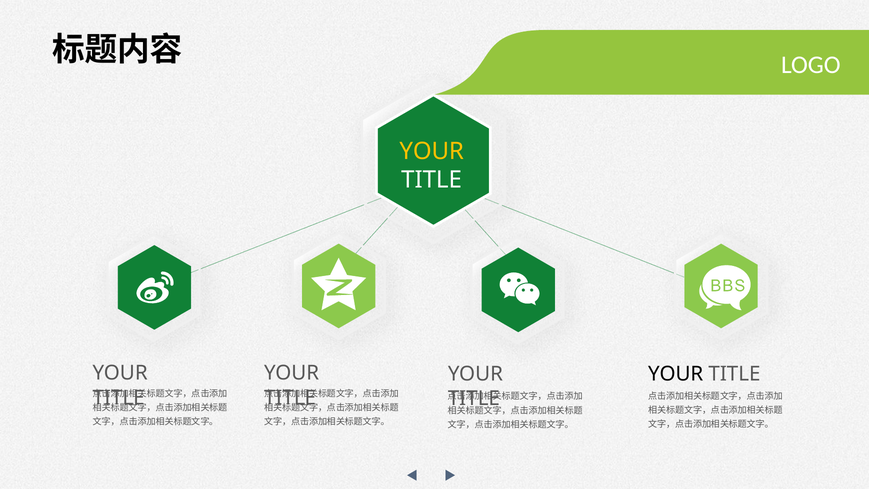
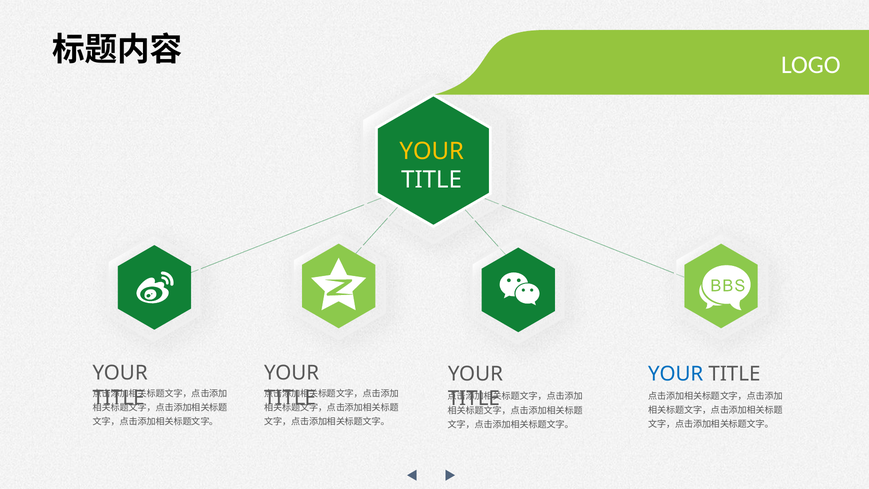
YOUR at (676, 374) colour: black -> blue
